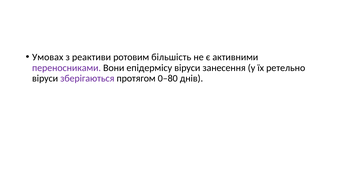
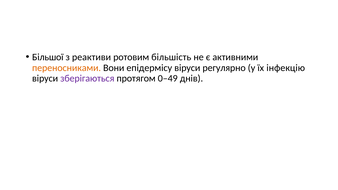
Умовах: Умовах -> Більшої
переносниками colour: purple -> orange
занесення: занесення -> регулярно
ретельно: ретельно -> інфекцію
0–80: 0–80 -> 0–49
